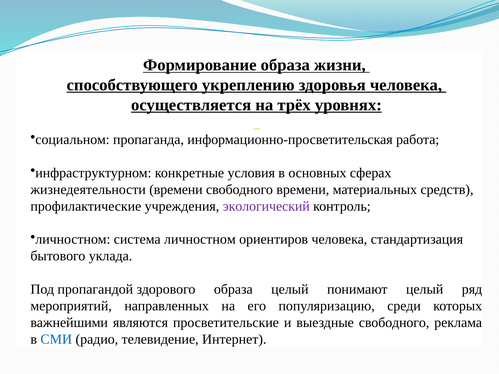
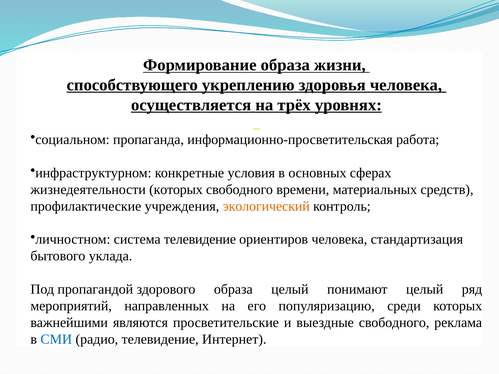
жизнедеятельности времени: времени -> которых
экологический colour: purple -> orange
система личностном: личностном -> телевидение
